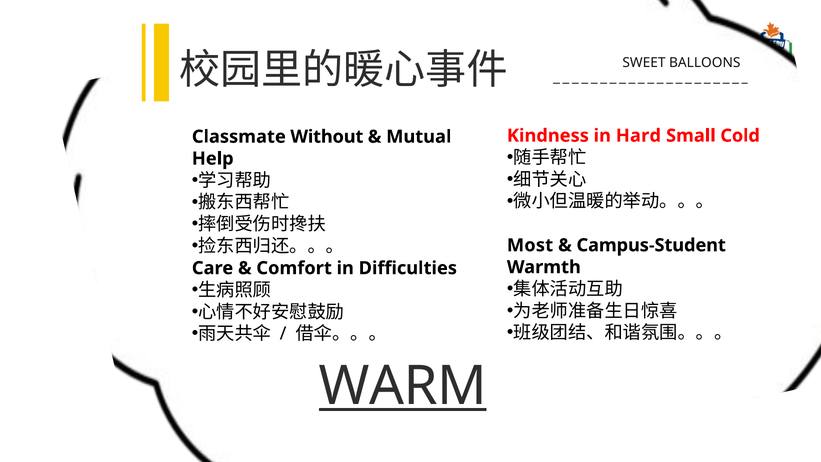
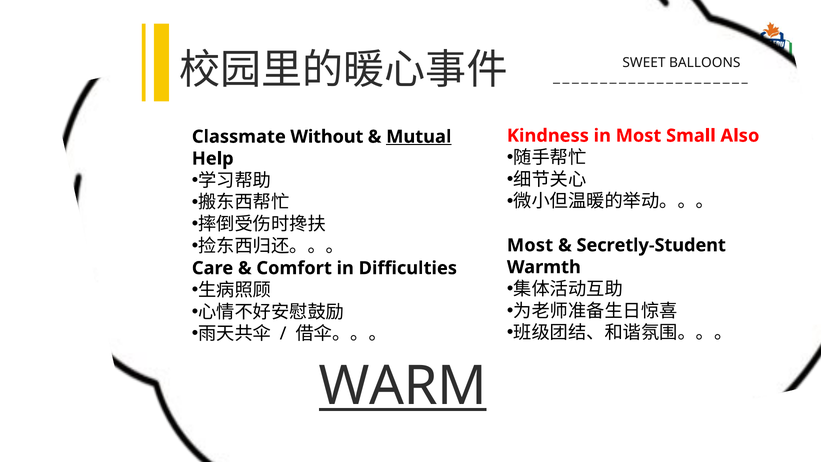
in Hard: Hard -> Most
Cold: Cold -> Also
Mutual underline: none -> present
Campus-Student: Campus-Student -> Secretly-Student
